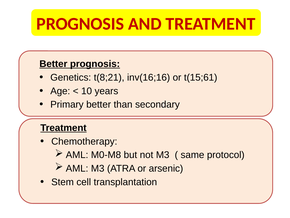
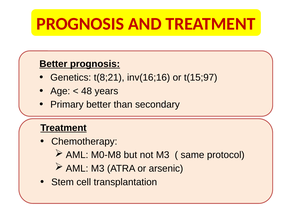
t(15;61: t(15;61 -> t(15;97
10: 10 -> 48
